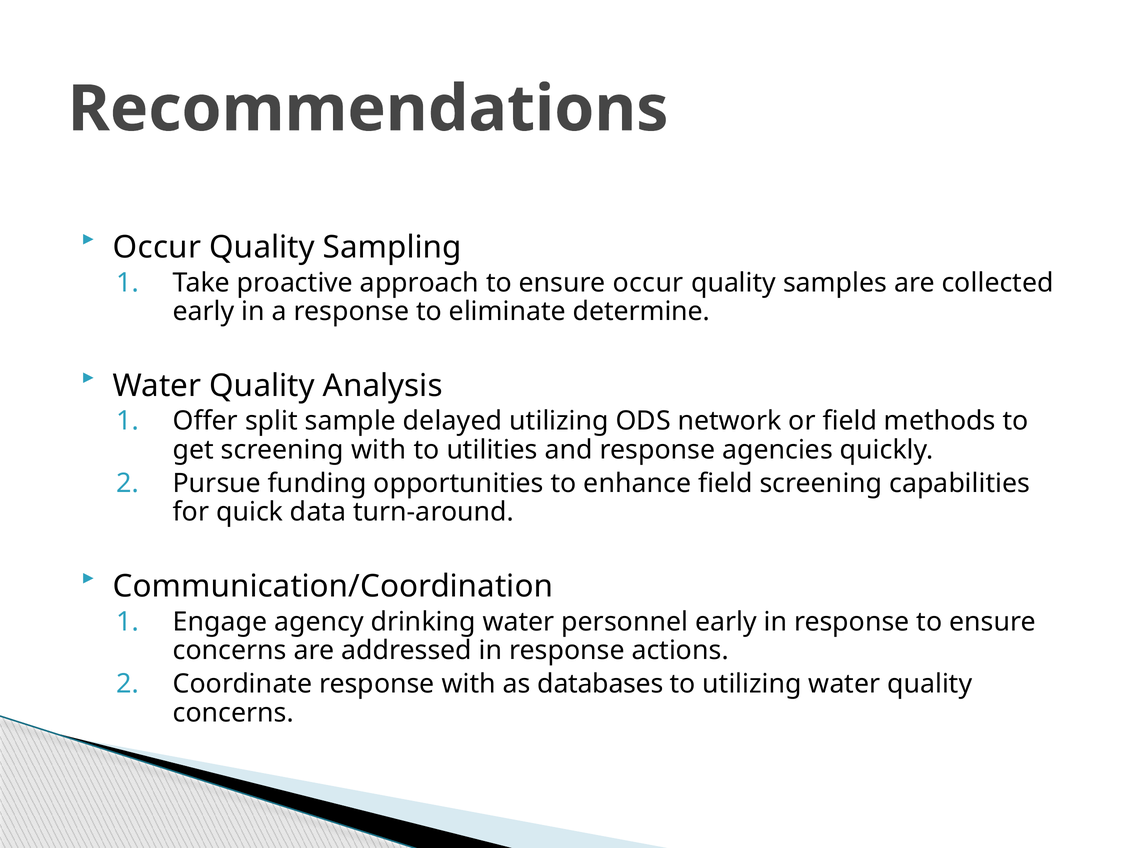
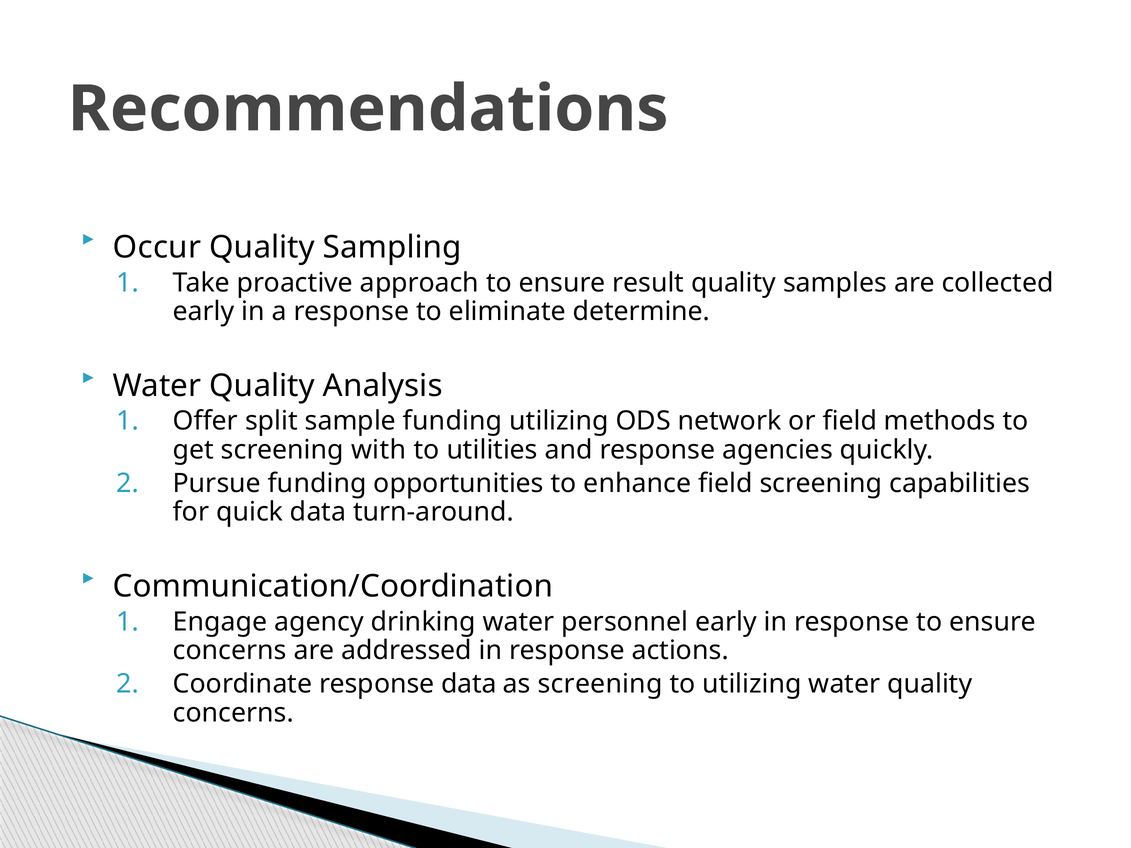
ensure occur: occur -> result
sample delayed: delayed -> funding
response with: with -> data
as databases: databases -> screening
